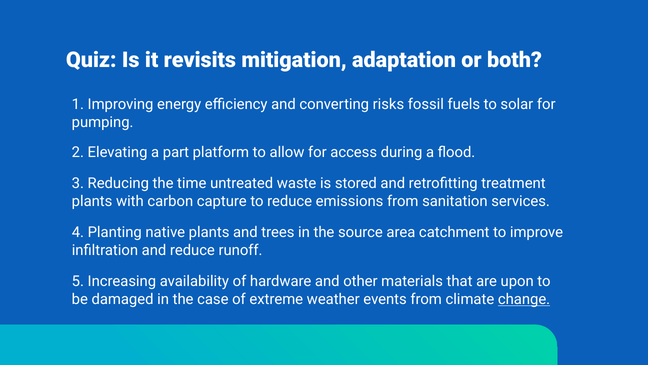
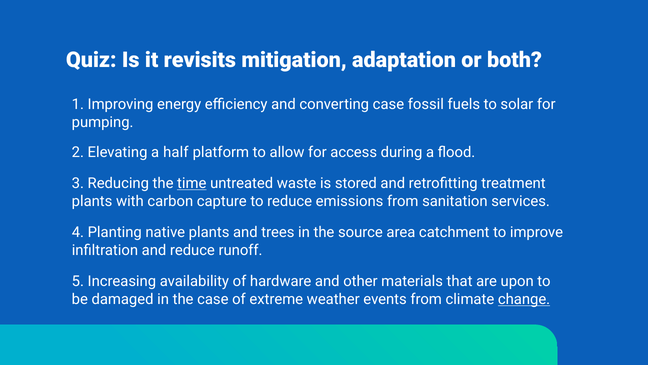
converting risks: risks -> case
part: part -> half
time underline: none -> present
